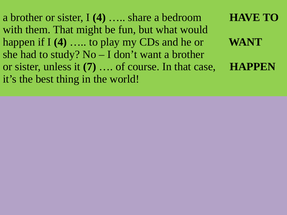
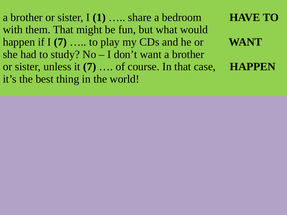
sister I 4: 4 -> 1
if I 4: 4 -> 7
